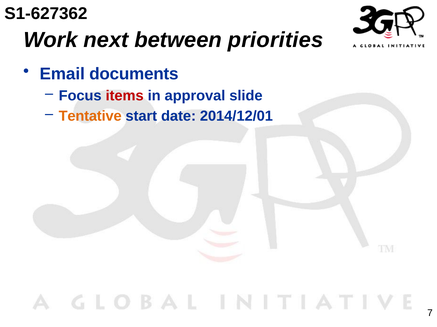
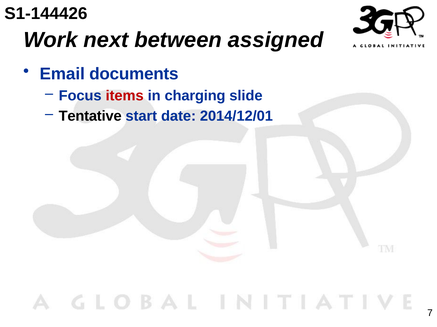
S1-627362: S1-627362 -> S1-144426
priorities: priorities -> assigned
approval: approval -> charging
Tentative colour: orange -> black
